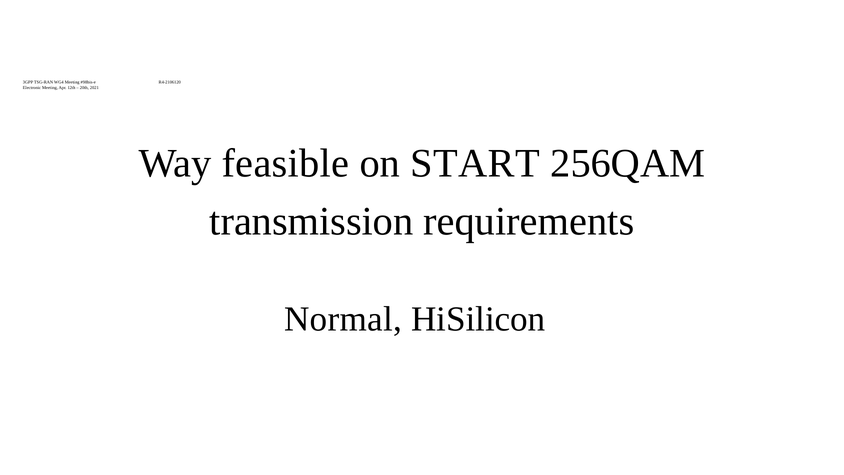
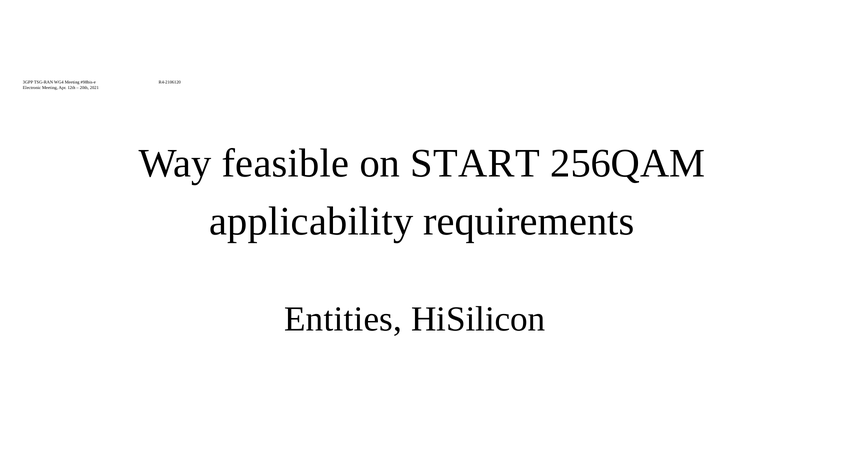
transmission: transmission -> applicability
Normal: Normal -> Entities
